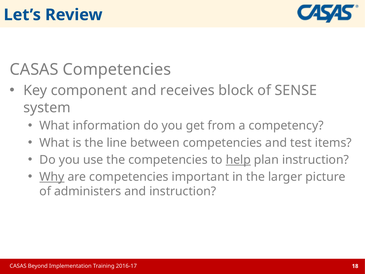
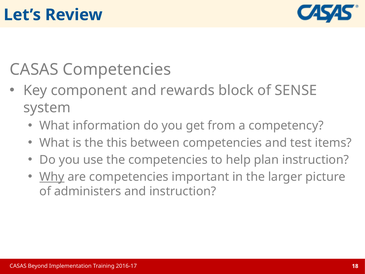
receives: receives -> rewards
line: line -> this
help underline: present -> none
